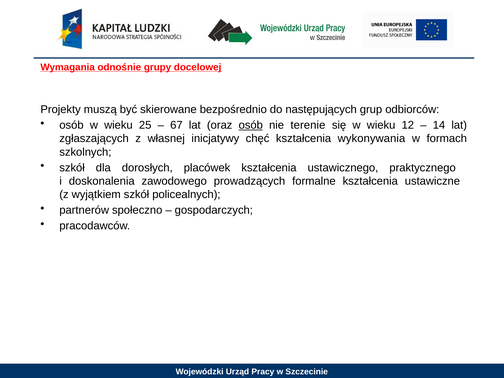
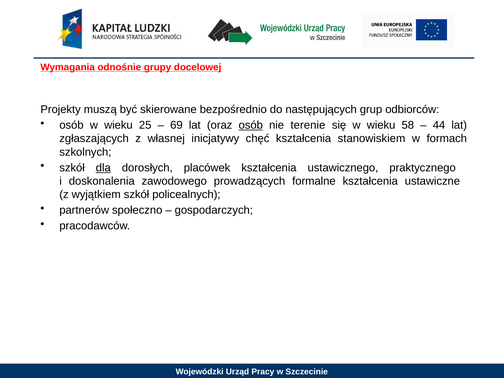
67: 67 -> 69
12: 12 -> 58
14: 14 -> 44
wykonywania: wykonywania -> stanowiskiem
dla underline: none -> present
